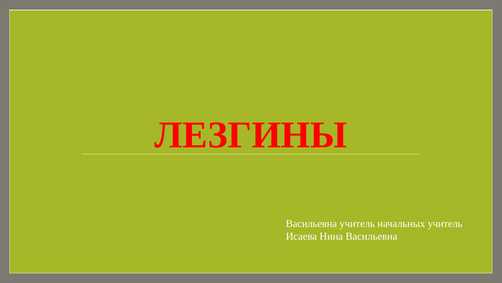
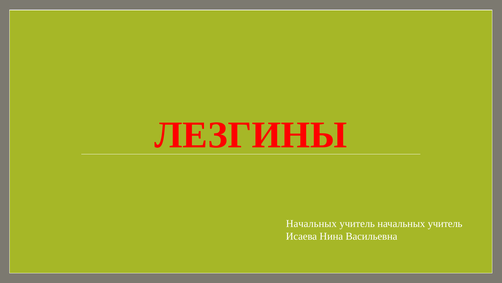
Васильевна at (311, 223): Васильевна -> Начальных
